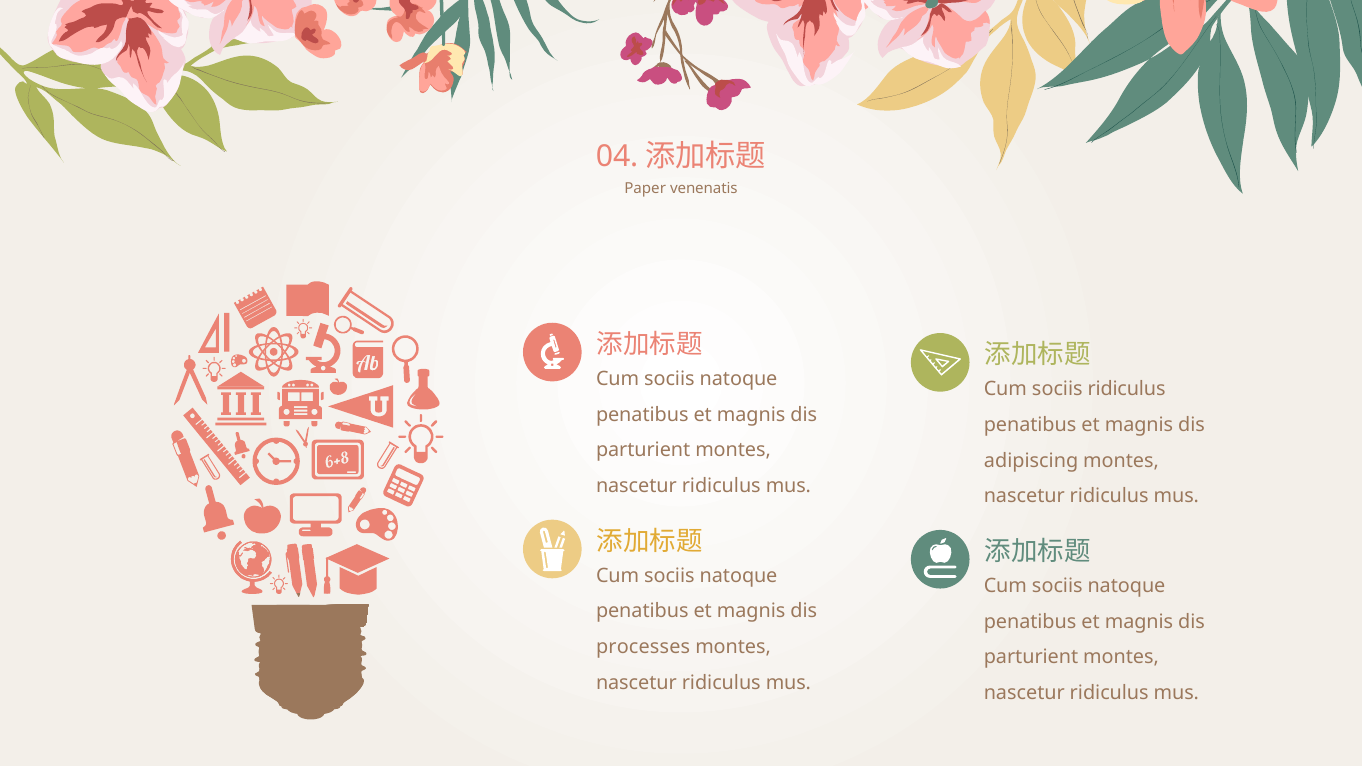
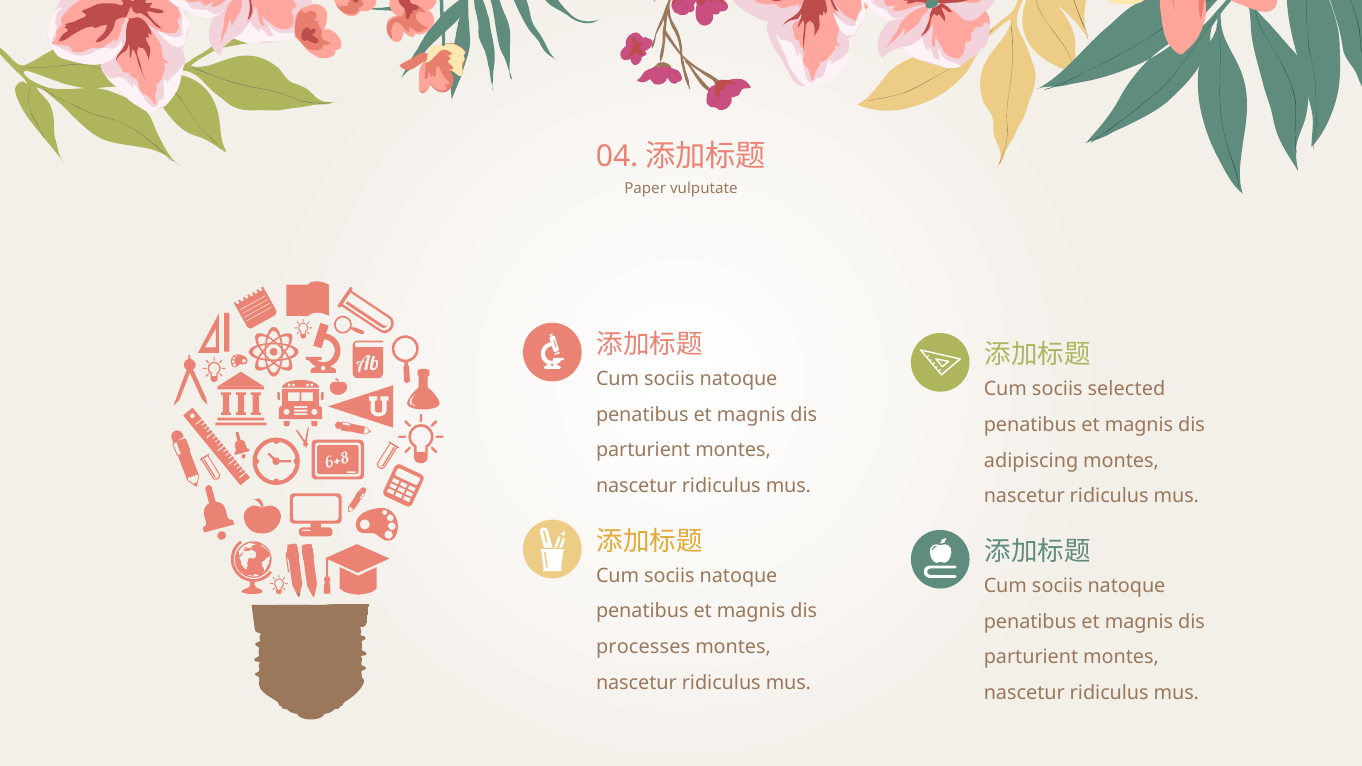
venenatis: venenatis -> vulputate
sociis ridiculus: ridiculus -> selected
